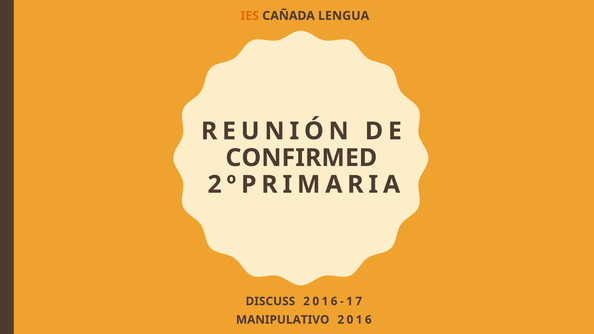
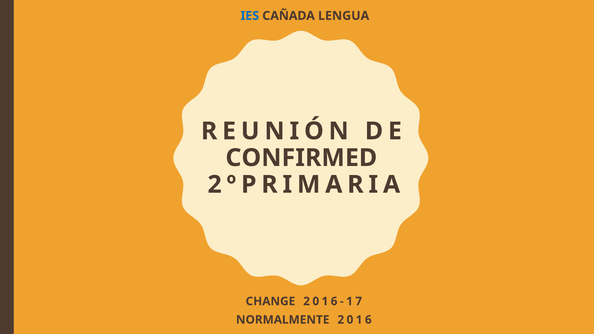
IES colour: orange -> blue
DISCUSS: DISCUSS -> CHANGE
MANIPULATIVO: MANIPULATIVO -> NORMALMENTE
